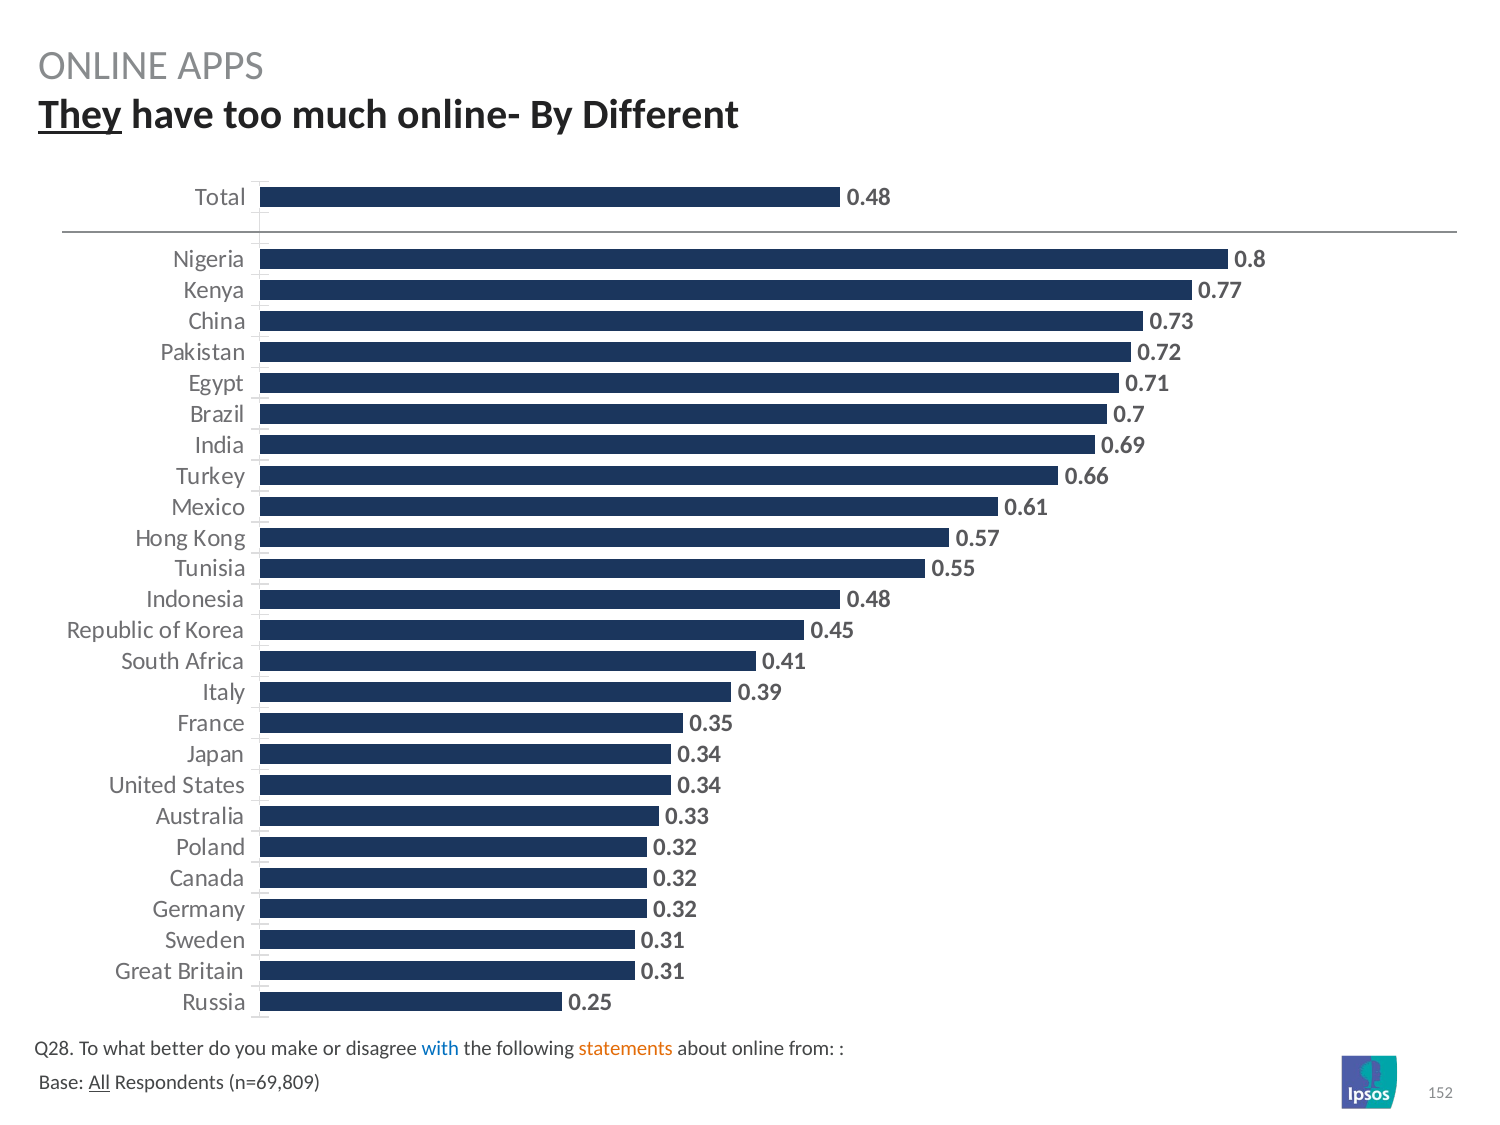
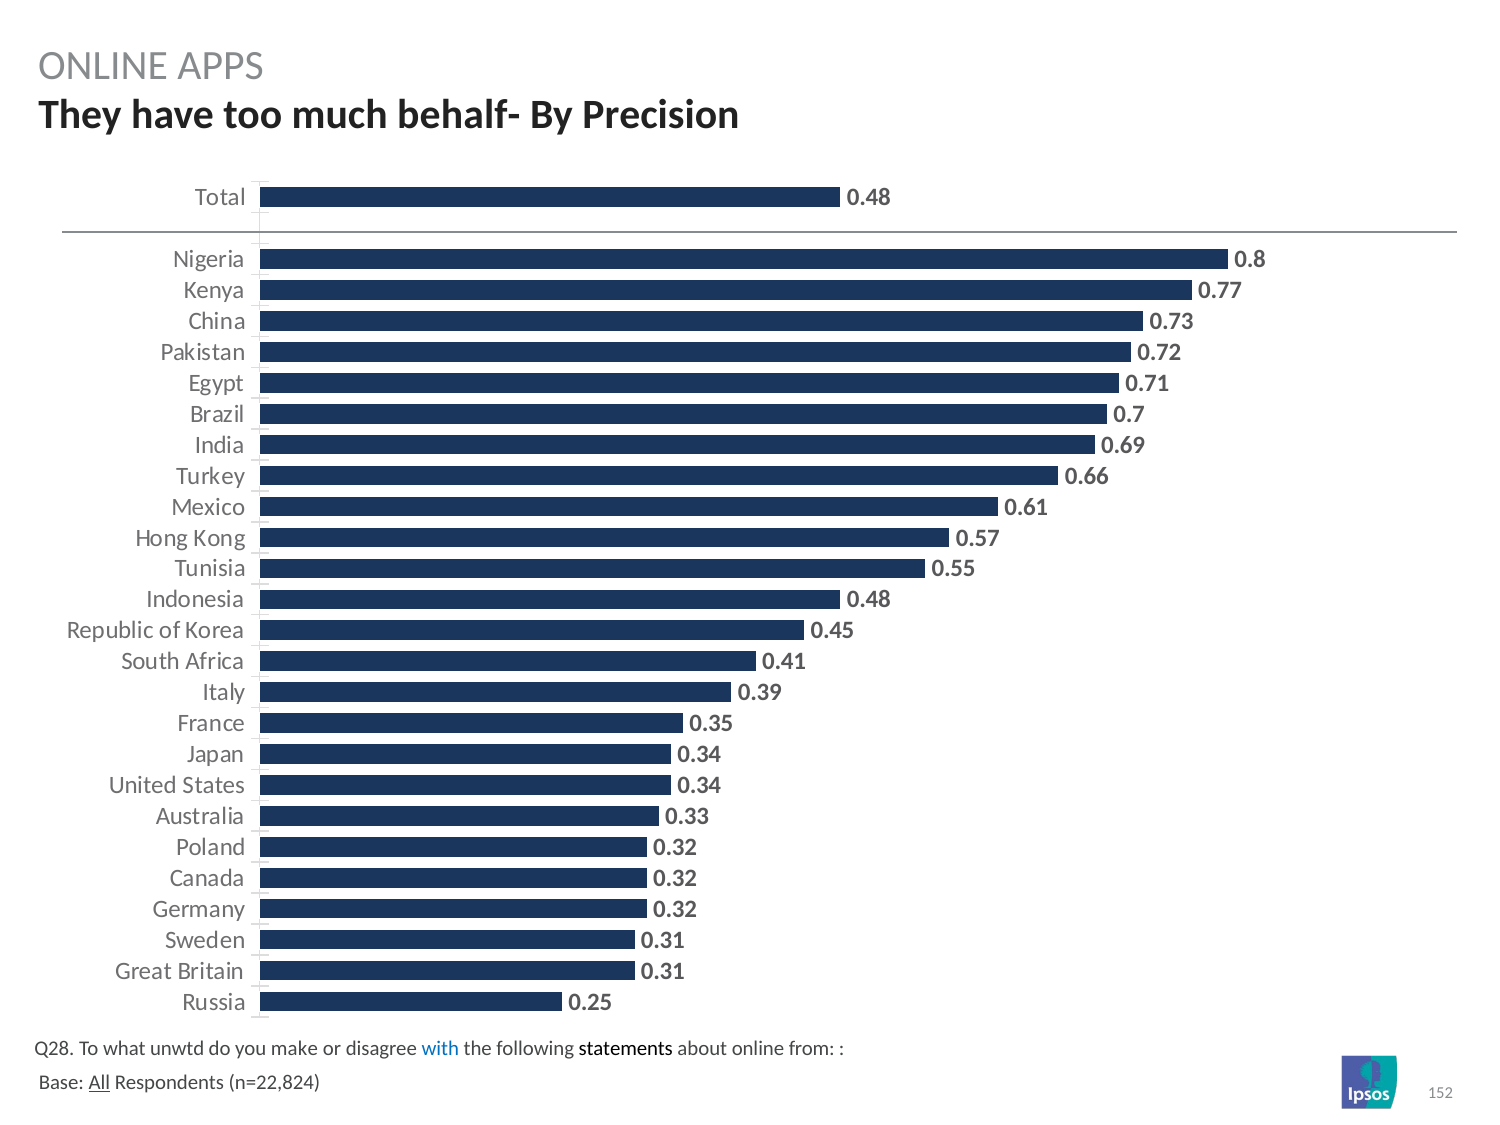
They underline: present -> none
online-: online- -> behalf-
Different: Different -> Precision
better: better -> unwtd
statements colour: orange -> black
n=69,809: n=69,809 -> n=22,824
